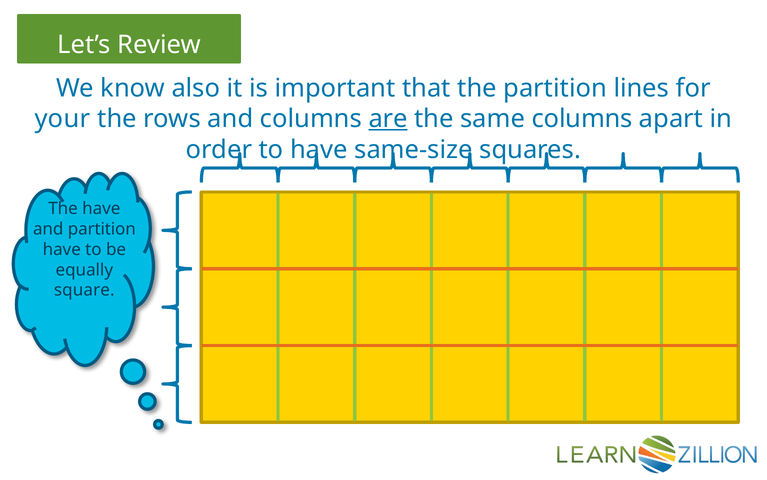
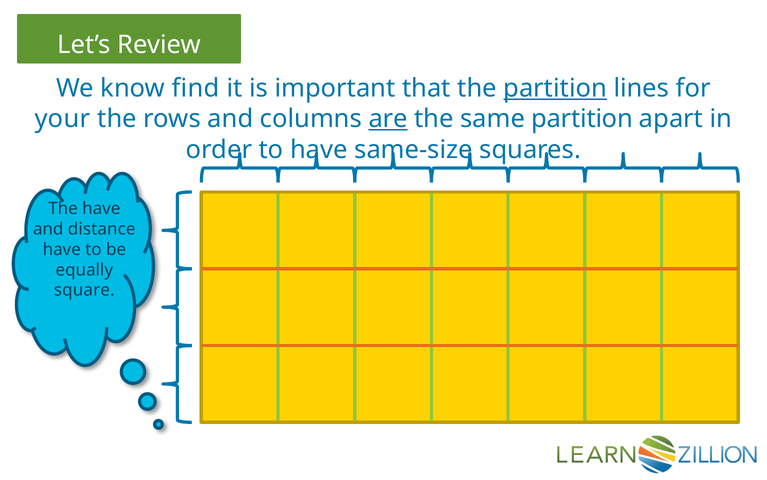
also: also -> find
partition at (555, 88) underline: none -> present
same columns: columns -> partition
and partition: partition -> distance
